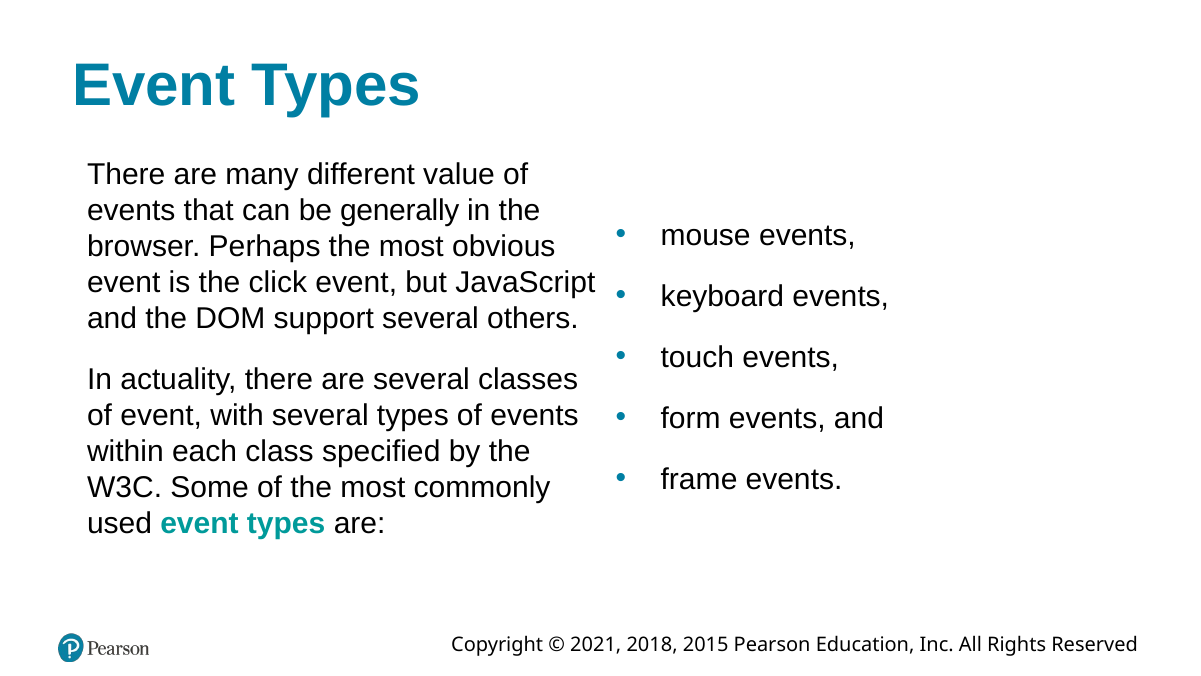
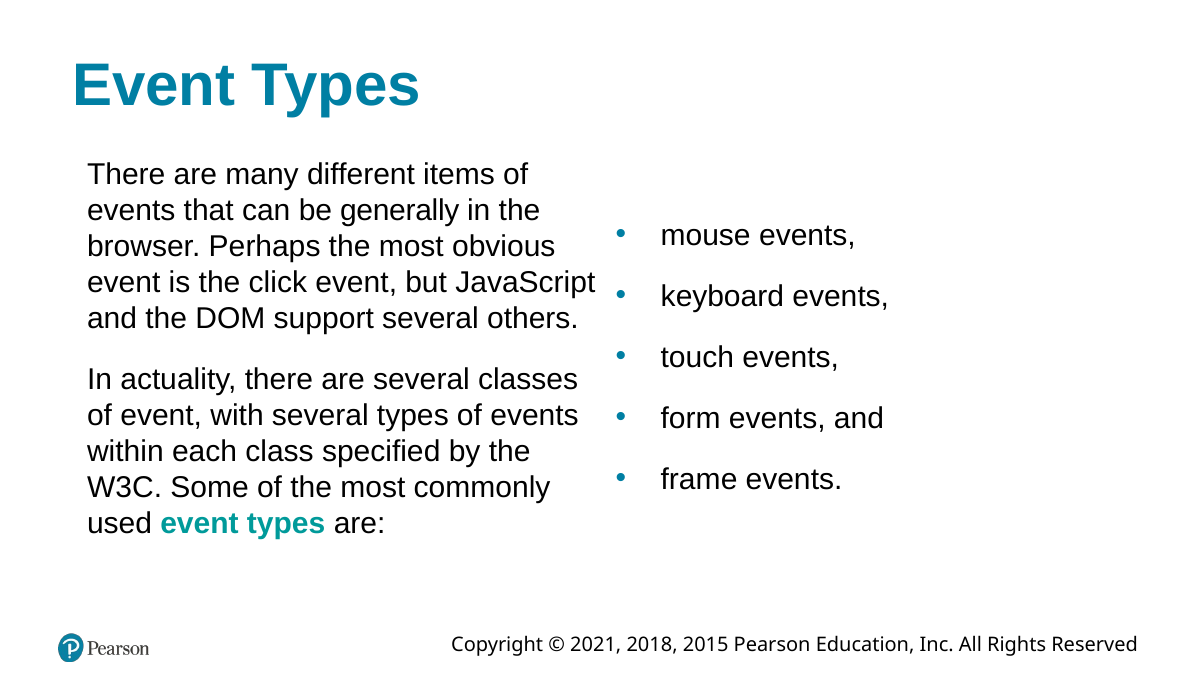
value: value -> items
